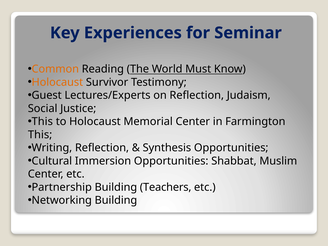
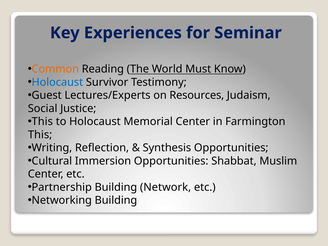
Holocaust at (57, 82) colour: orange -> blue
on Reflection: Reflection -> Resources
Teachers: Teachers -> Network
